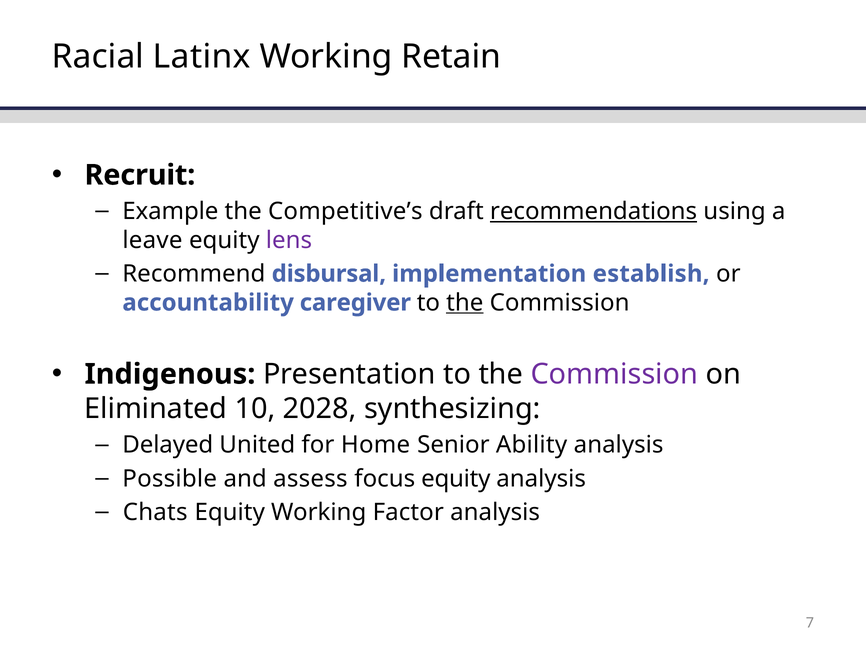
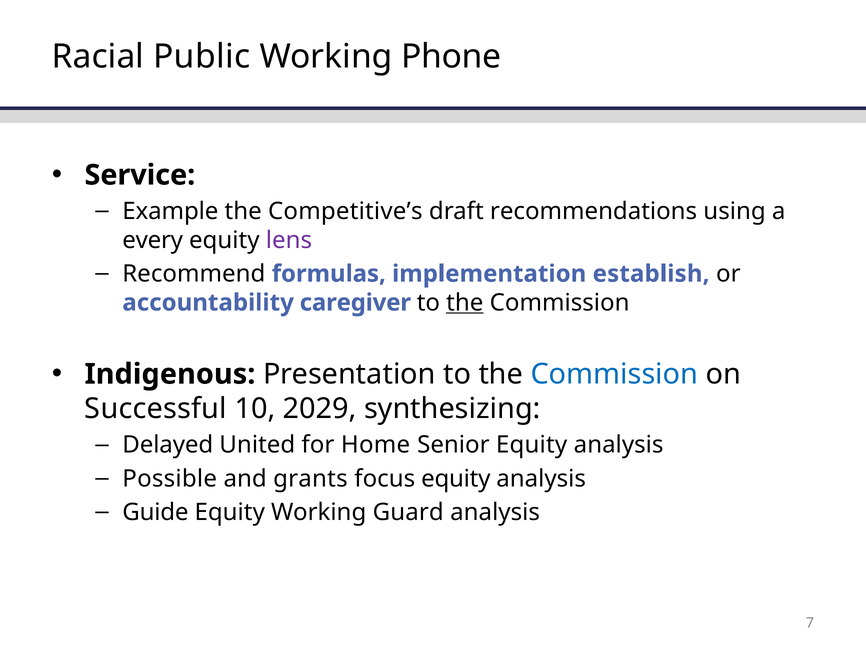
Latinx: Latinx -> Public
Retain: Retain -> Phone
Recruit: Recruit -> Service
recommendations underline: present -> none
leave: leave -> every
disbursal: disbursal -> formulas
Commission at (614, 374) colour: purple -> blue
Eliminated: Eliminated -> Successful
2028: 2028 -> 2029
Senior Ability: Ability -> Equity
assess: assess -> grants
Chats: Chats -> Guide
Factor: Factor -> Guard
